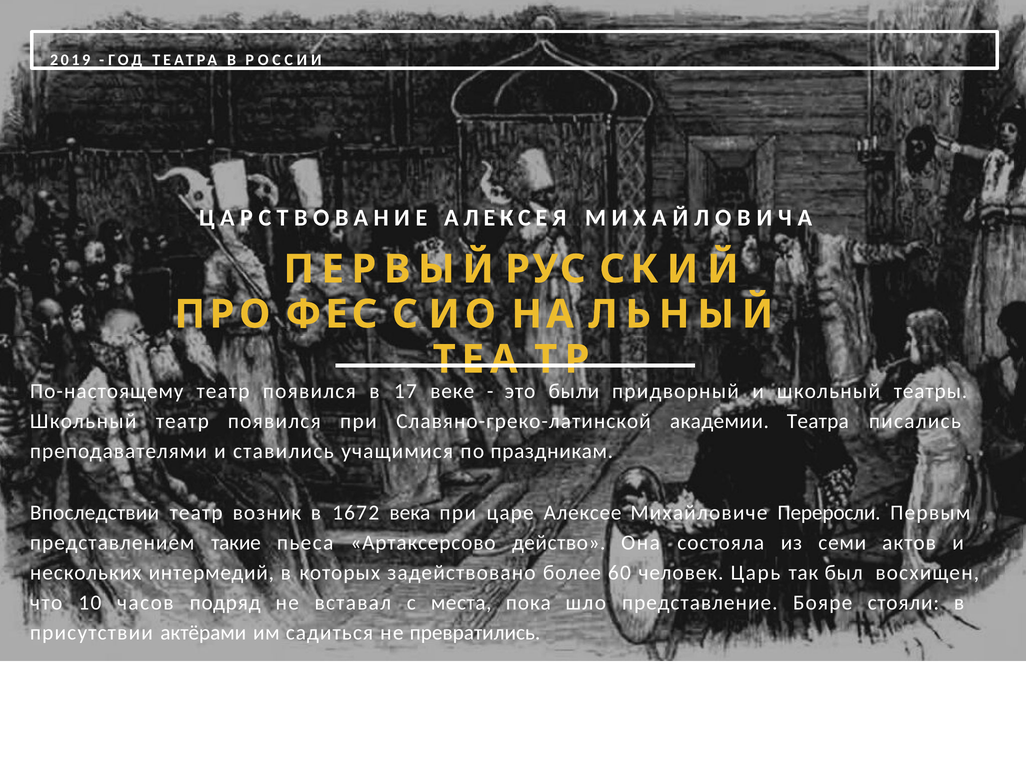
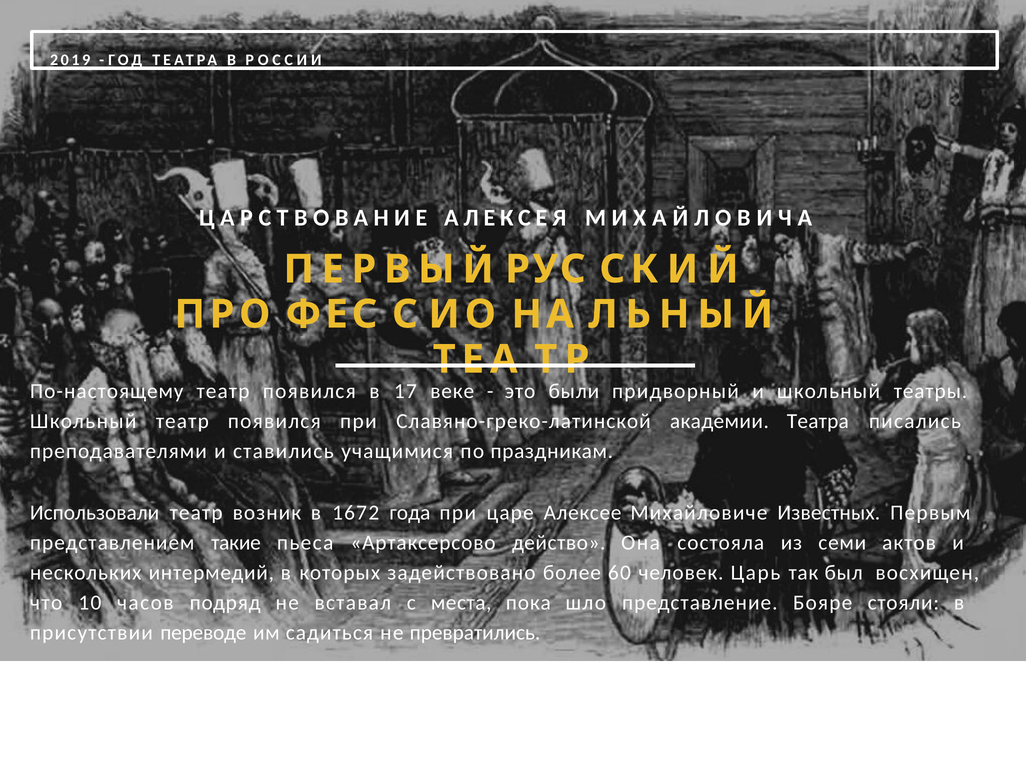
Впоследствии: Впоследствии -> Использовали
века: века -> года
Переросли: Переросли -> Известных
актёрами: актёрами -> переводе
